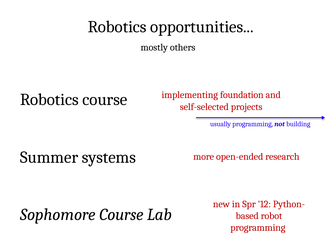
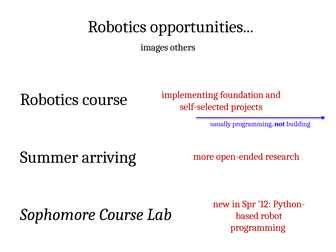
mostly: mostly -> images
systems: systems -> arriving
